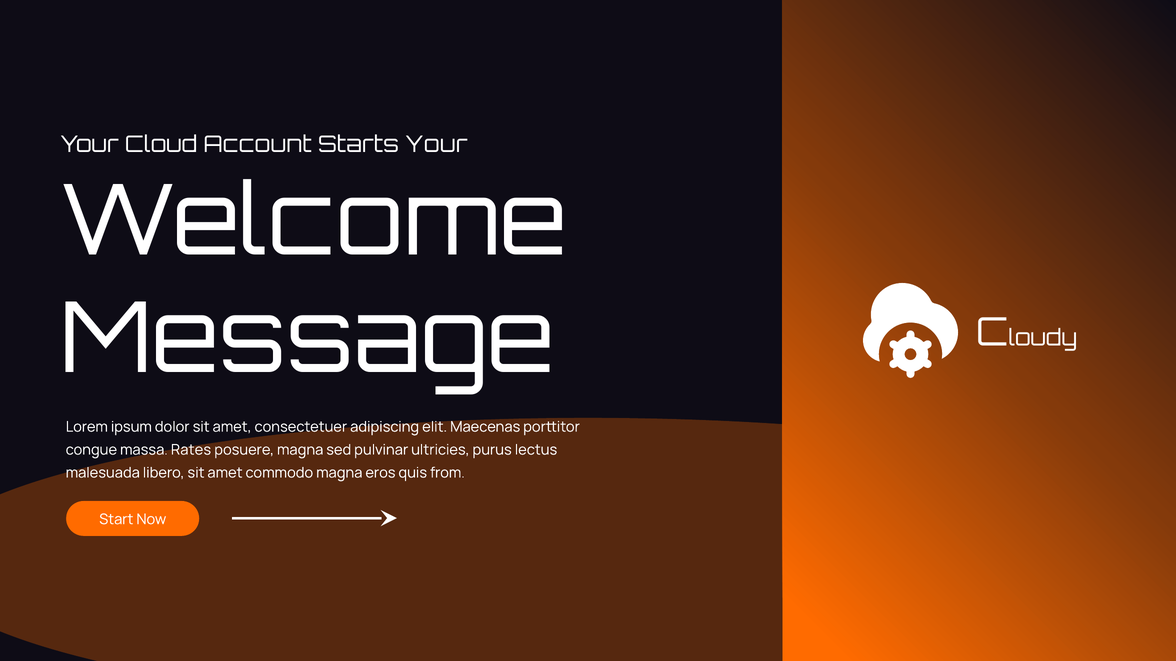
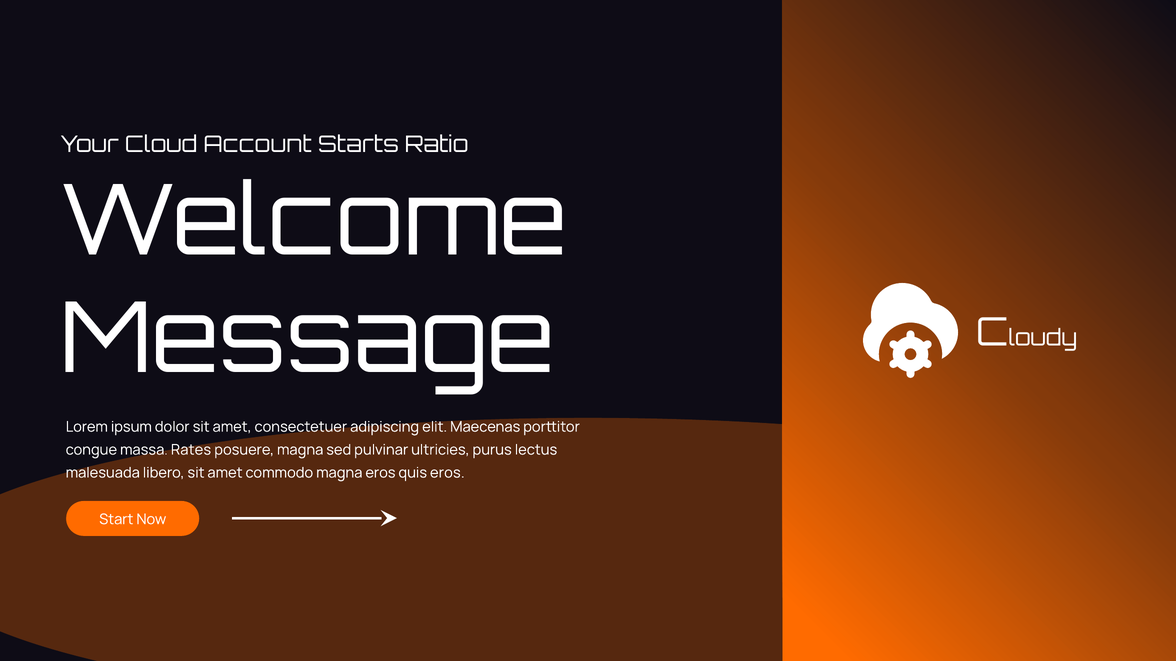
Starts Your: Your -> Ratio
quis from: from -> eros
